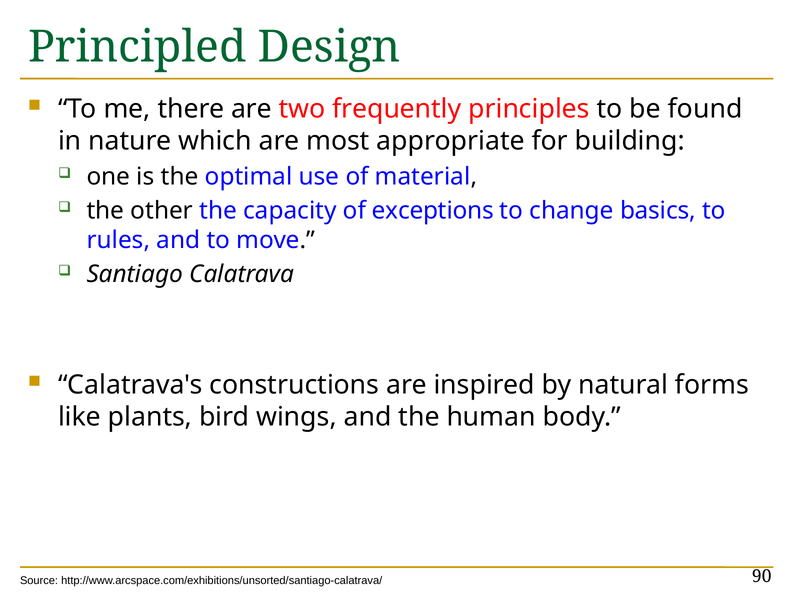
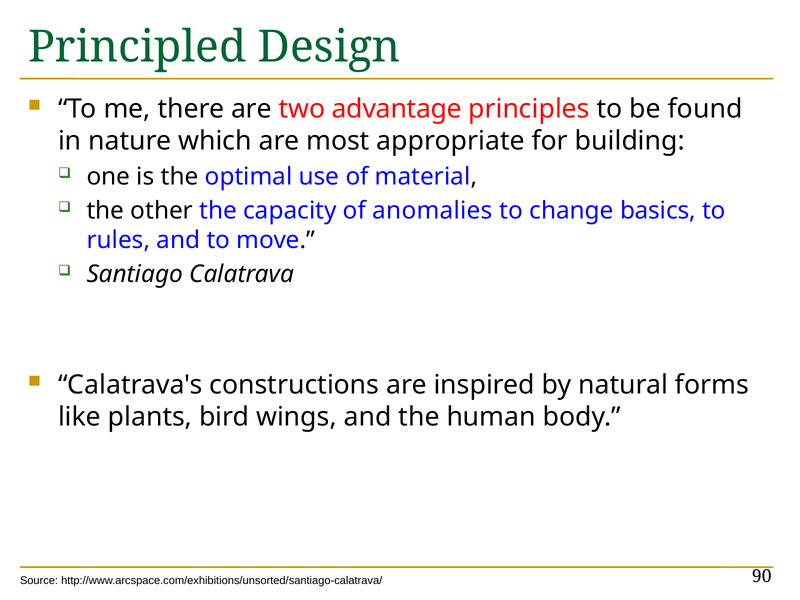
frequently: frequently -> advantage
exceptions: exceptions -> anomalies
